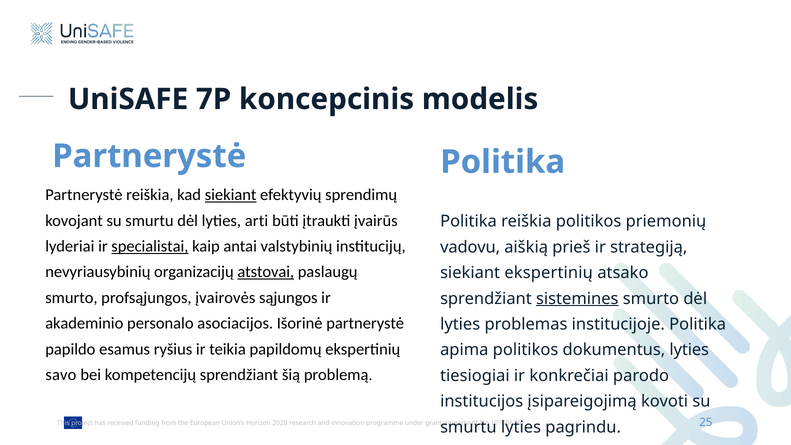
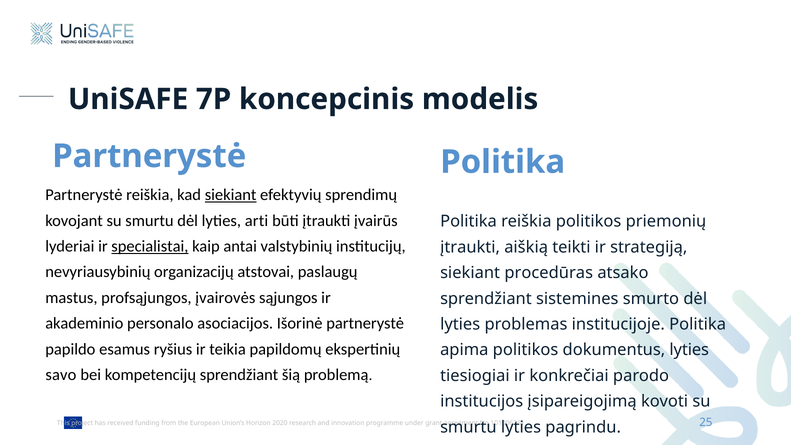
vadovu at (470, 247): vadovu -> įtraukti
prieš: prieš -> teikti
atstovai underline: present -> none
siekiant ekspertinių: ekspertinių -> procedūras
smurto at (71, 298): smurto -> mastus
sistemines underline: present -> none
